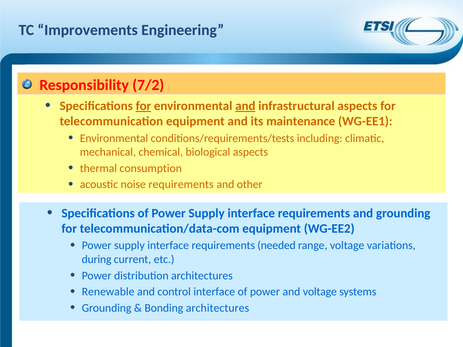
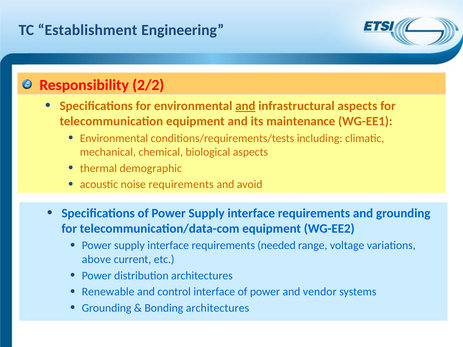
Improvements: Improvements -> Establishment
7/2: 7/2 -> 2/2
for at (143, 106) underline: present -> none
consumption: consumption -> demographic
other: other -> avoid
during: during -> above
and voltage: voltage -> vendor
